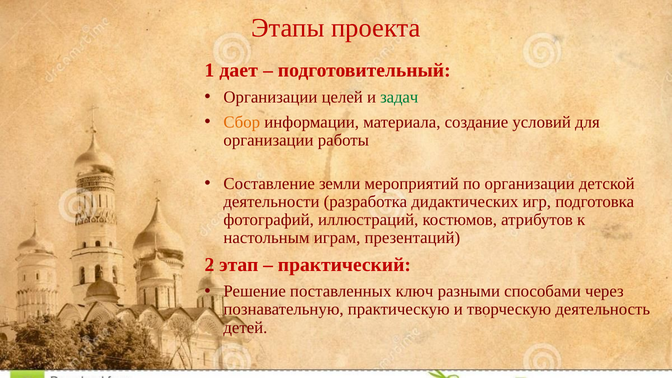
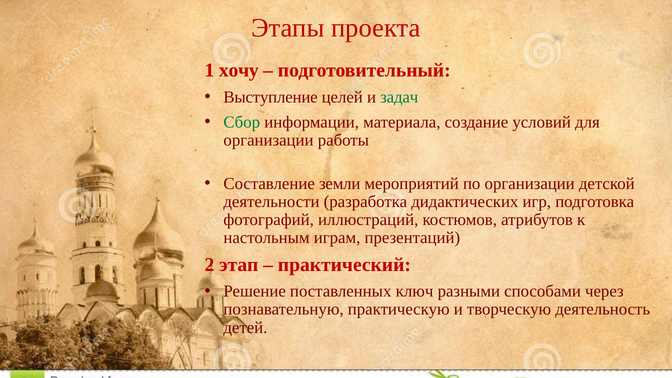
дает: дает -> хочу
Организации at (270, 97): Организации -> Выступление
Сбор colour: orange -> green
